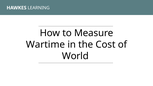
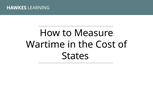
World: World -> States
